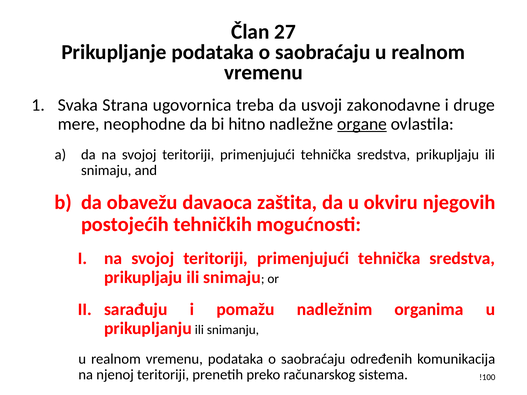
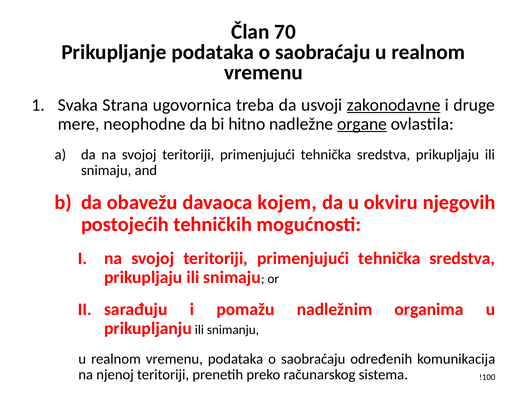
27: 27 -> 70
zakonodavne underline: none -> present
zaštita: zaštita -> kojem
